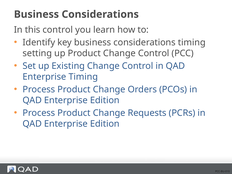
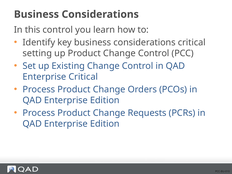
considerations timing: timing -> critical
Enterprise Timing: Timing -> Critical
